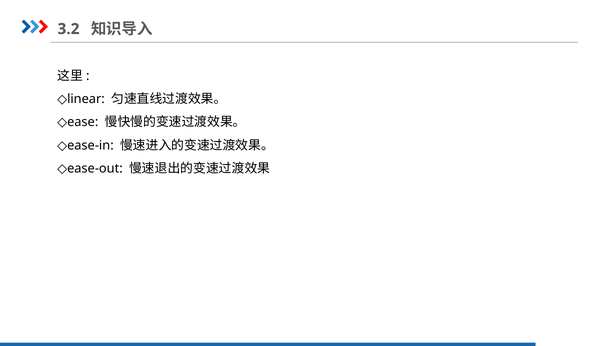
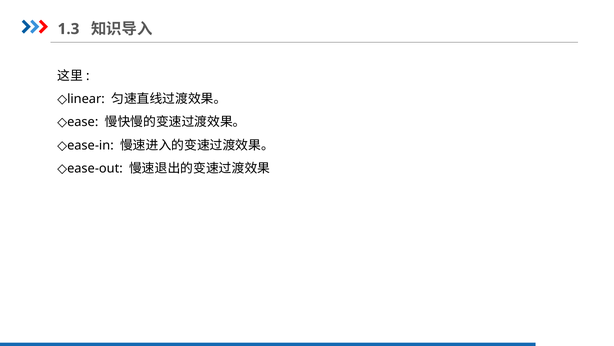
3.2: 3.2 -> 1.3
